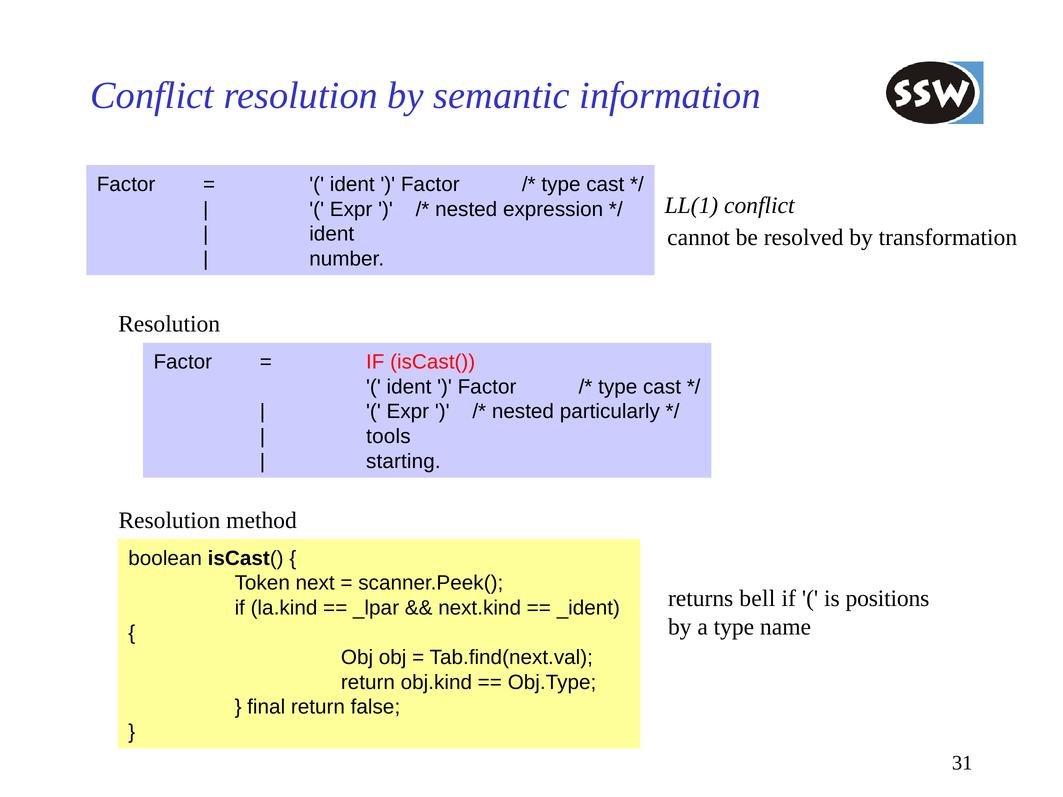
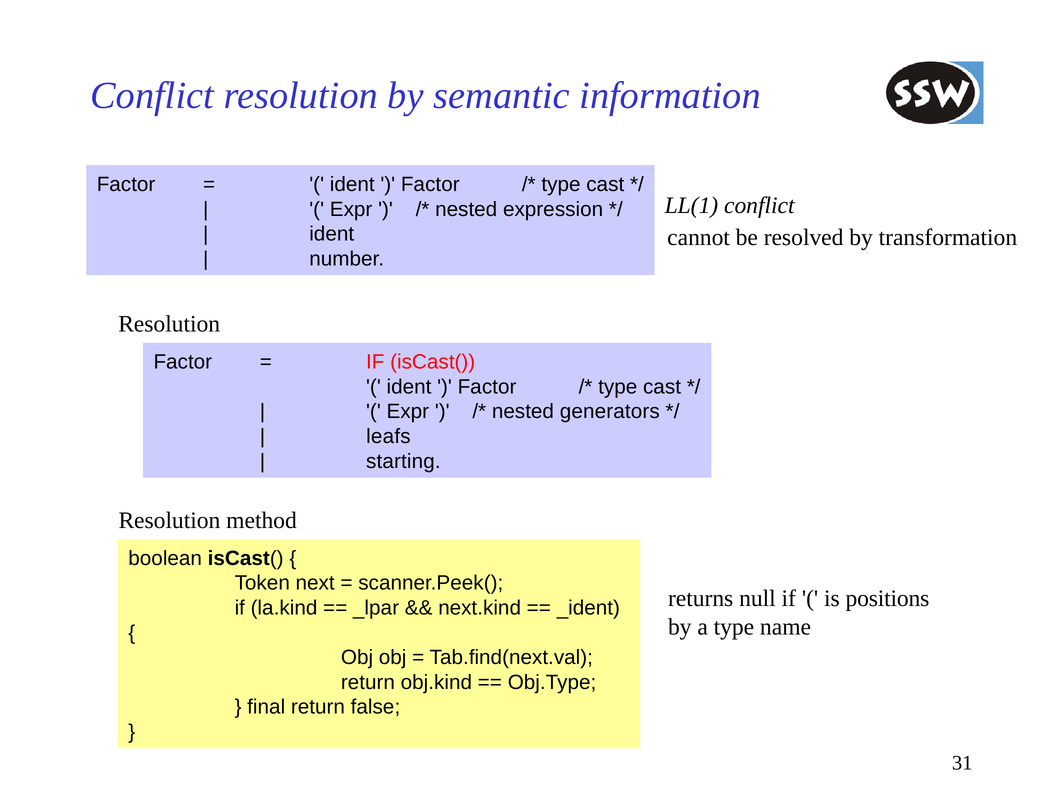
particularly: particularly -> generators
tools: tools -> leafs
bell: bell -> null
